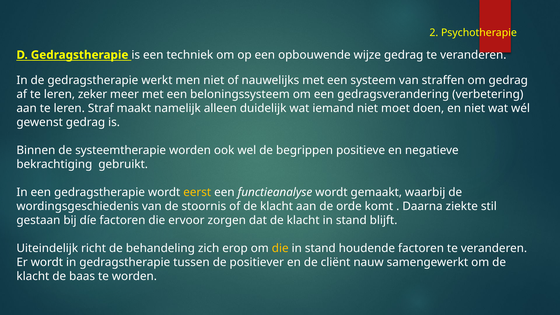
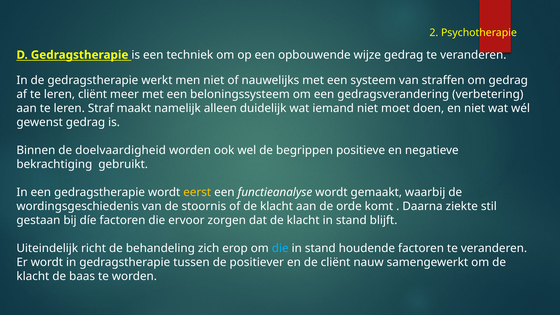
leren zeker: zeker -> cliënt
systeemtherapie: systeemtherapie -> doelvaardigheid
die at (280, 248) colour: yellow -> light blue
